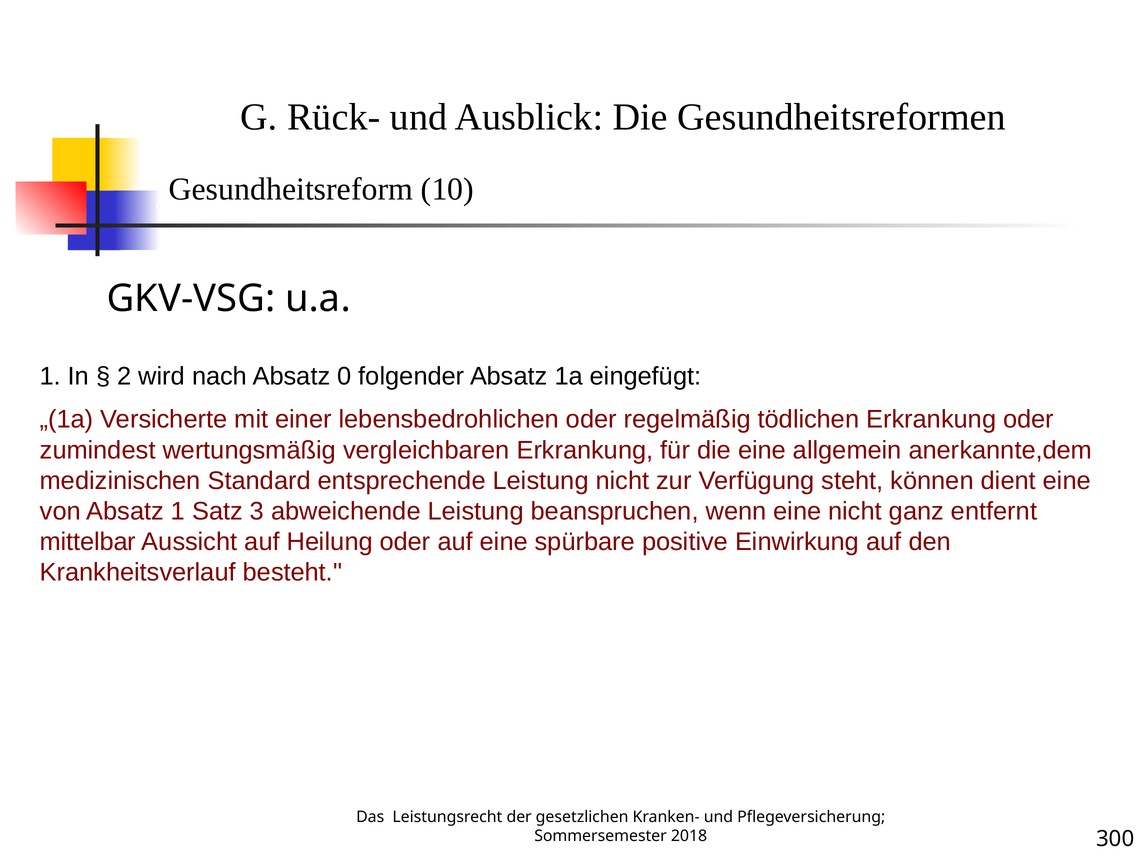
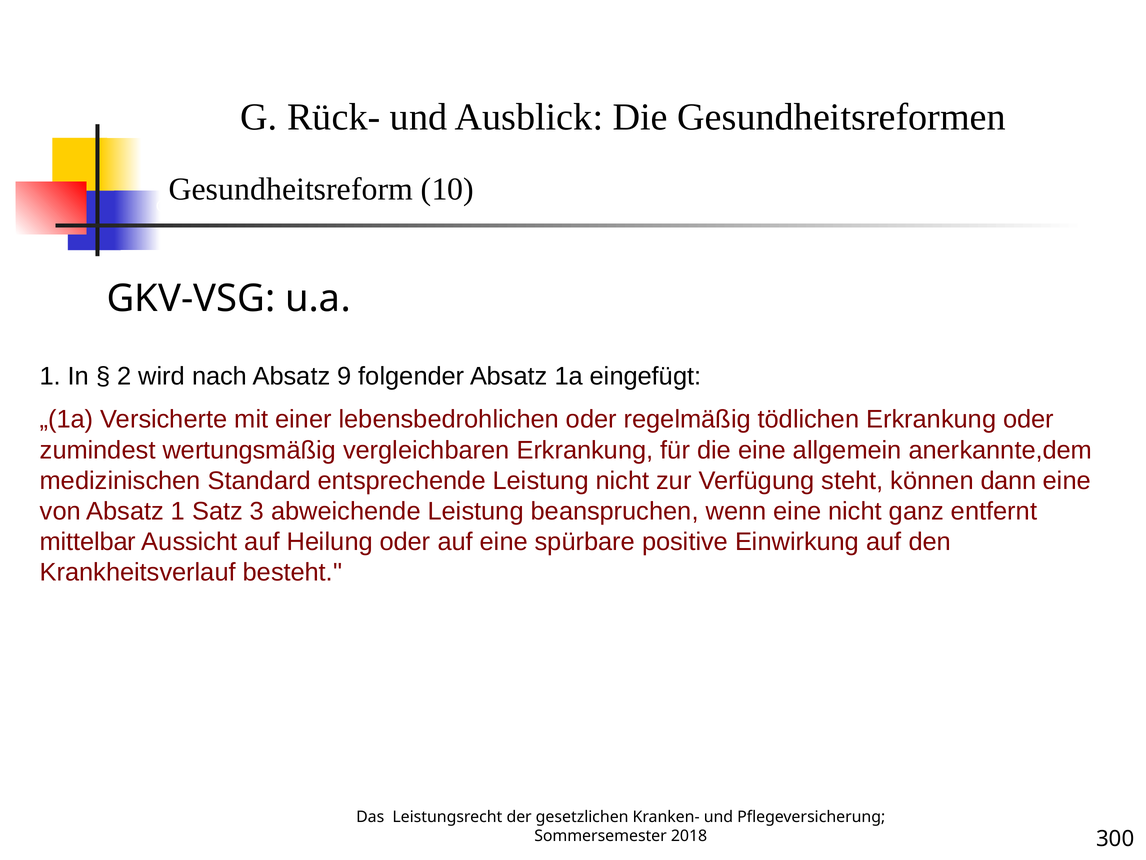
0: 0 -> 9
dient: dient -> dann
